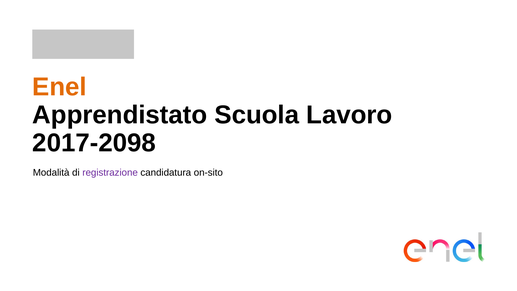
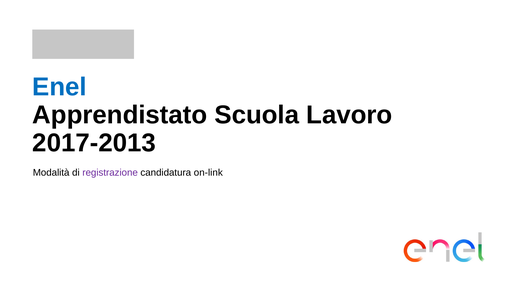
Enel colour: orange -> blue
2017-2098: 2017-2098 -> 2017-2013
on-sito: on-sito -> on-link
